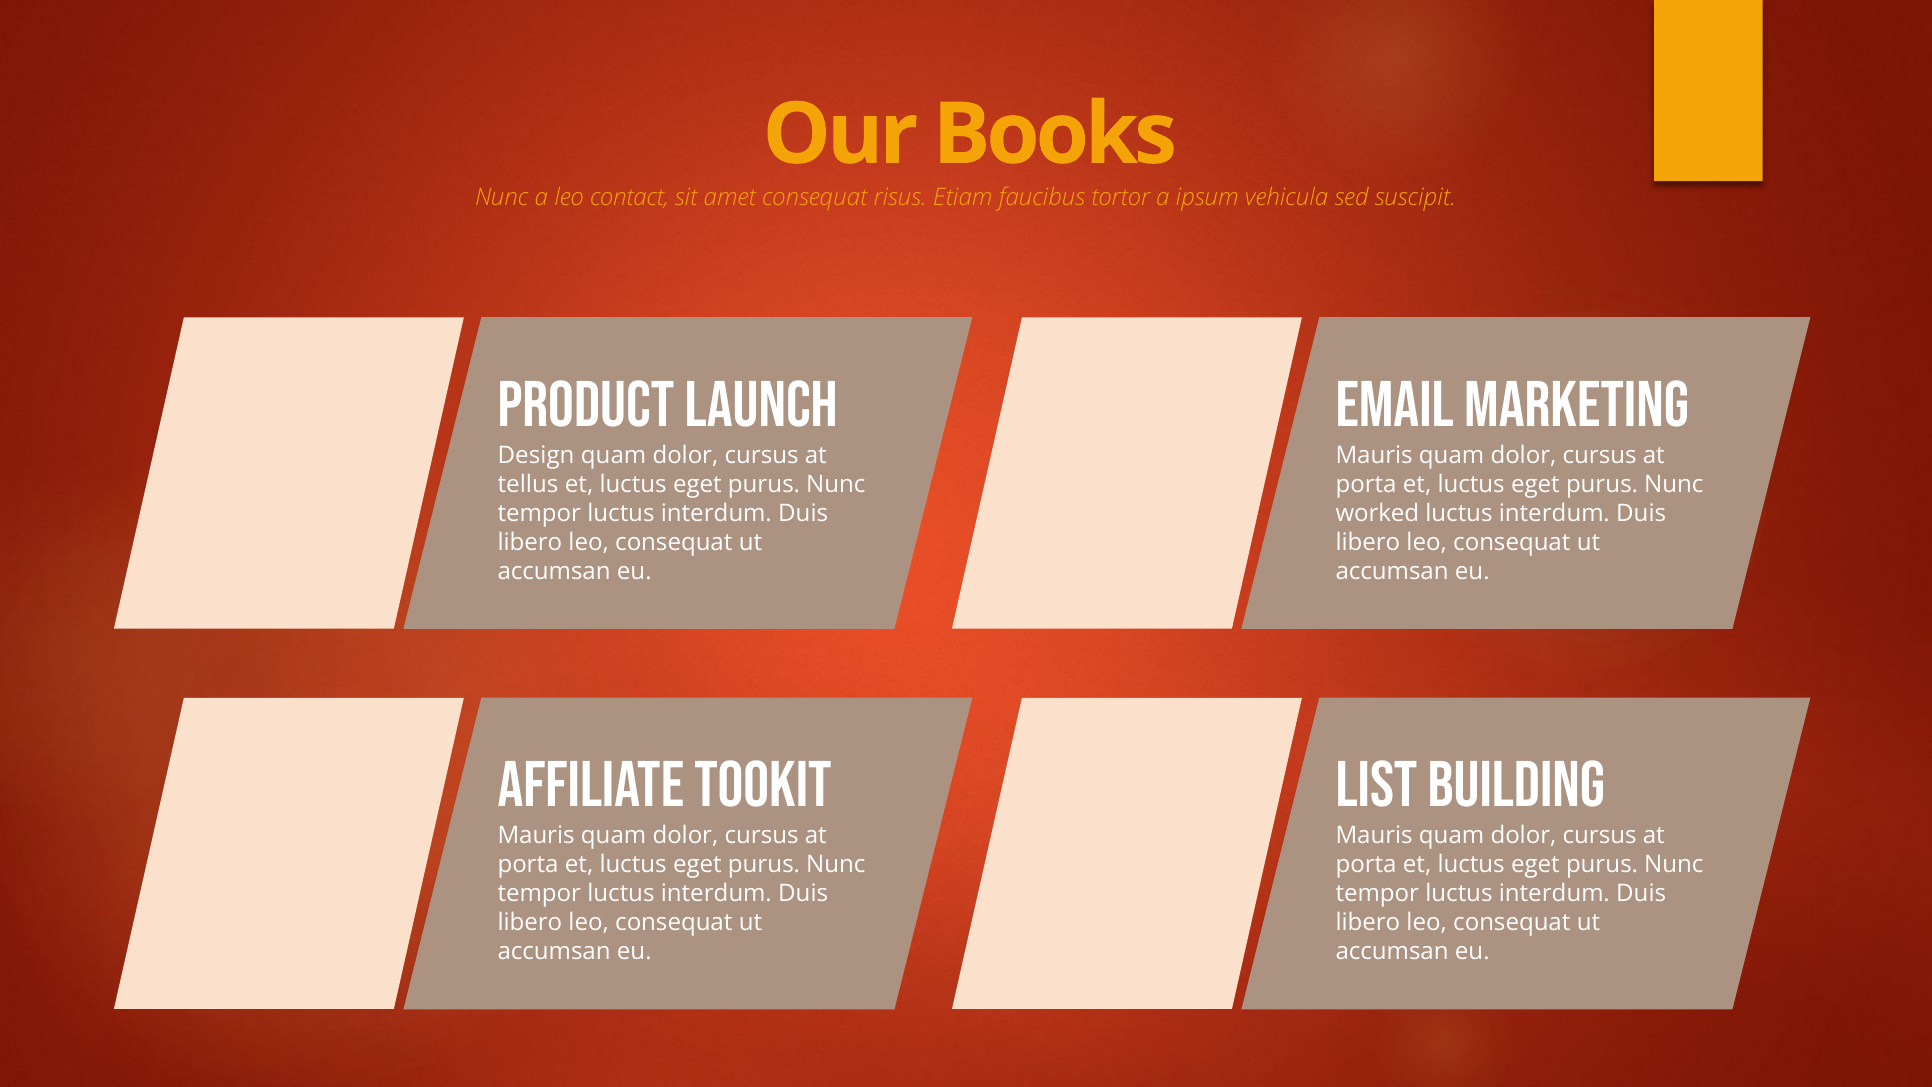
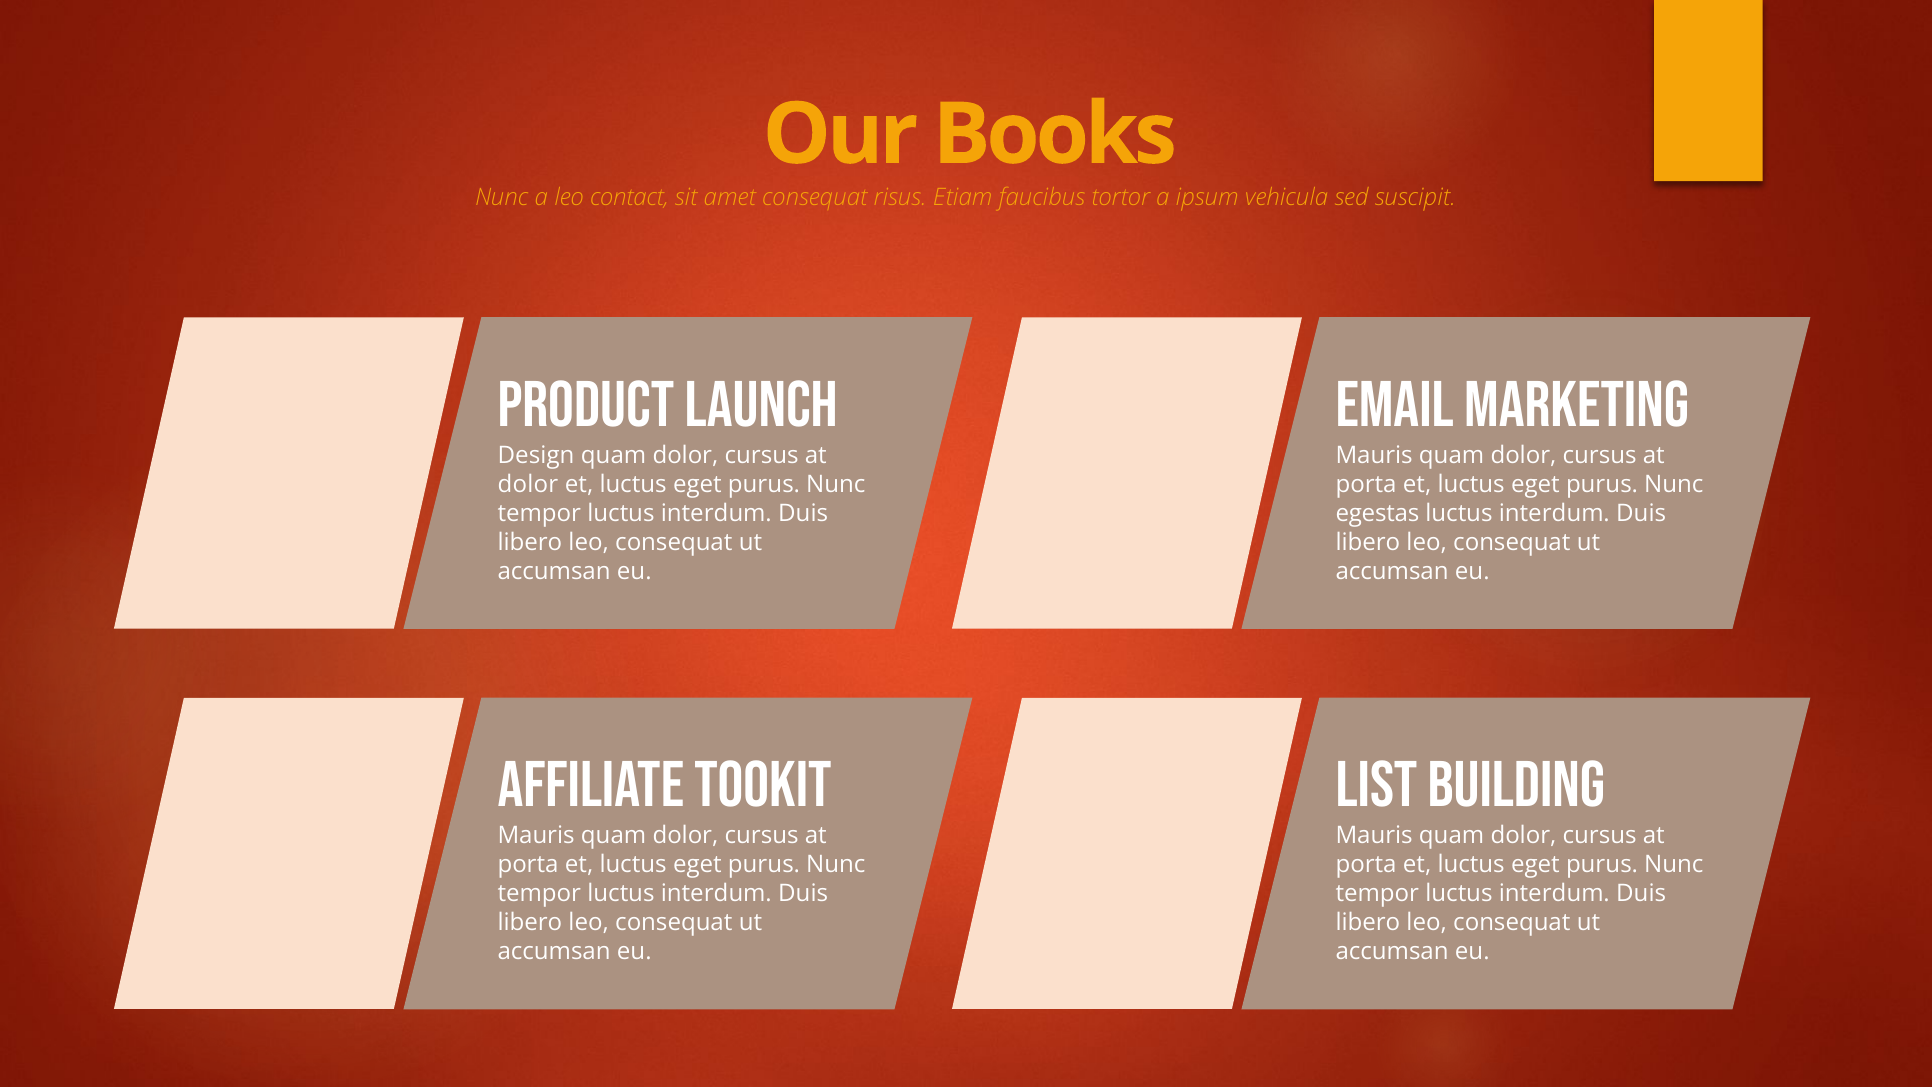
tellus at (528, 484): tellus -> dolor
worked: worked -> egestas
